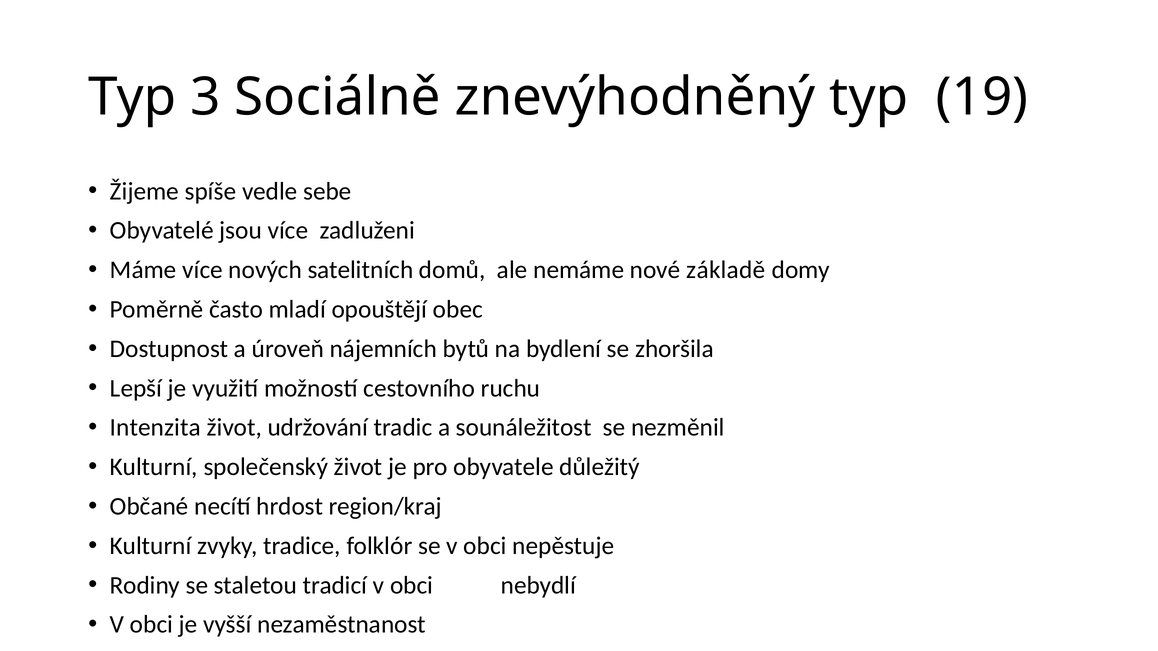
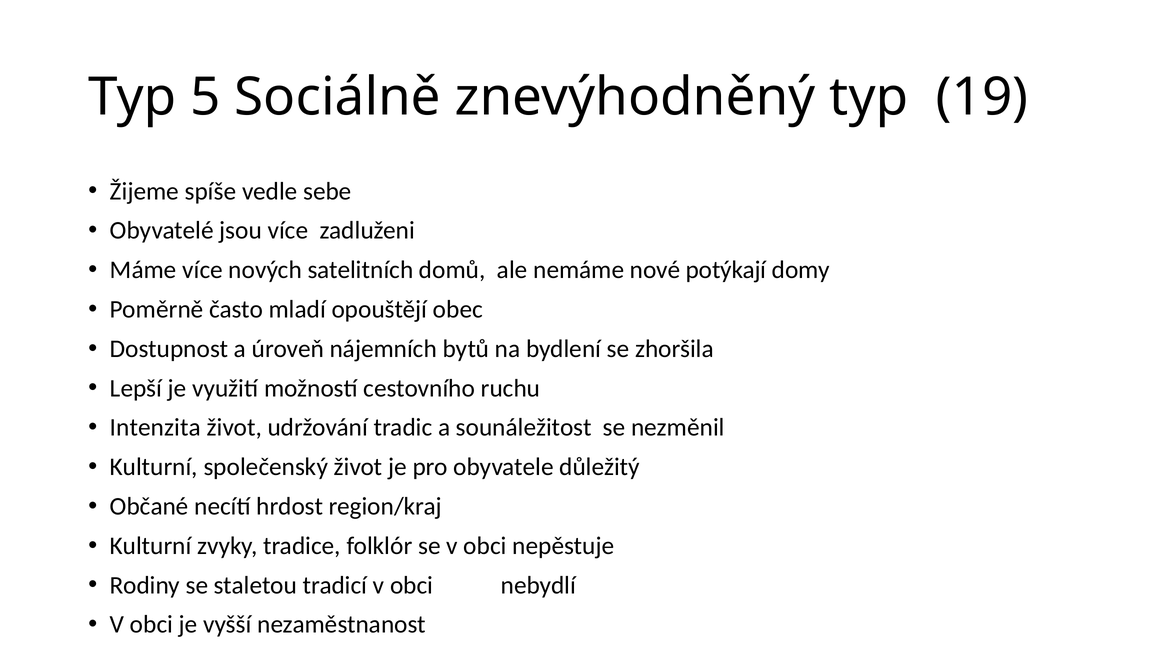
3: 3 -> 5
základě: základě -> potýkají
